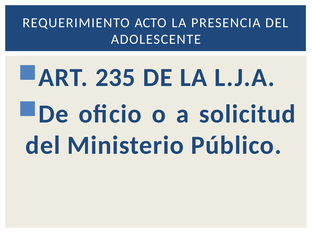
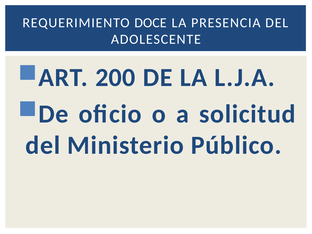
ACTO: ACTO -> DOCE
235: 235 -> 200
